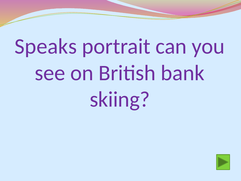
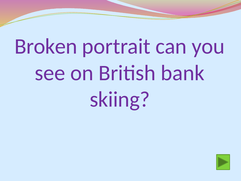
Speaks: Speaks -> Broken
